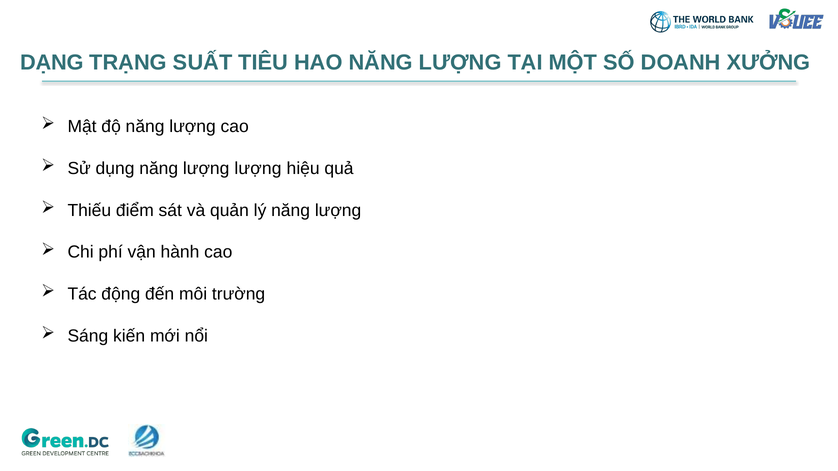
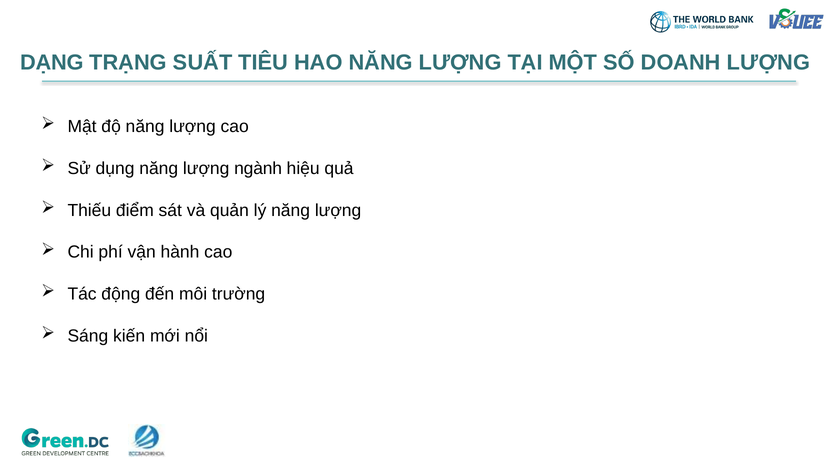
DOANH XƯỞNG: XƯỞNG -> LƯỢNG
lượng lượng: lượng -> ngành
